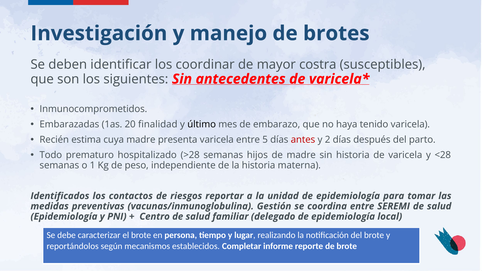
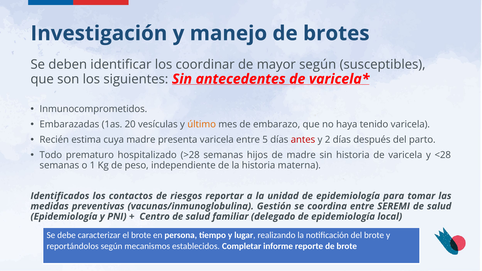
mayor costra: costra -> según
finalidad: finalidad -> vesículas
último colour: black -> orange
